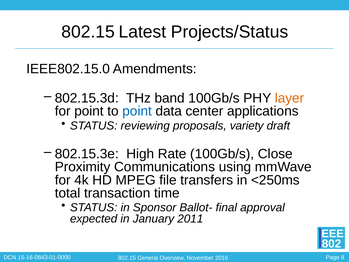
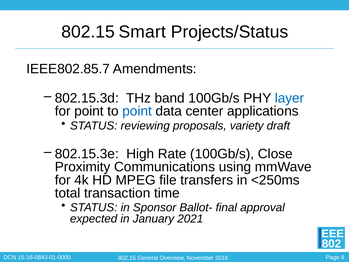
Latest: Latest -> Smart
IEEE802.15.0: IEEE802.15.0 -> IEEE802.85.7
layer colour: orange -> blue
2011: 2011 -> 2021
